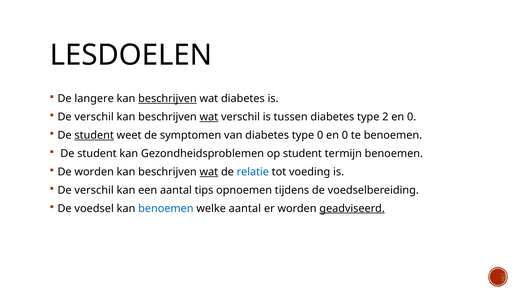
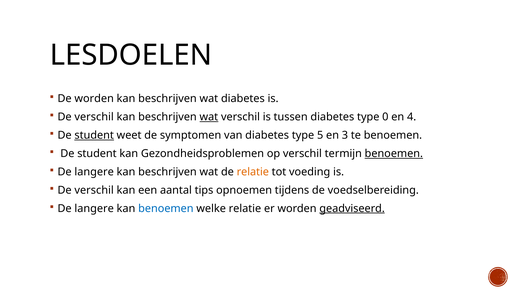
De langere: langere -> worden
beschrijven at (167, 99) underline: present -> none
2: 2 -> 0
0 at (412, 117): 0 -> 4
type 0: 0 -> 5
0 at (345, 135): 0 -> 3
op student: student -> verschil
benoemen at (394, 153) underline: none -> present
worden at (94, 172): worden -> langere
wat at (209, 172) underline: present -> none
relatie at (253, 172) colour: blue -> orange
voedsel at (94, 208): voedsel -> langere
welke aantal: aantal -> relatie
